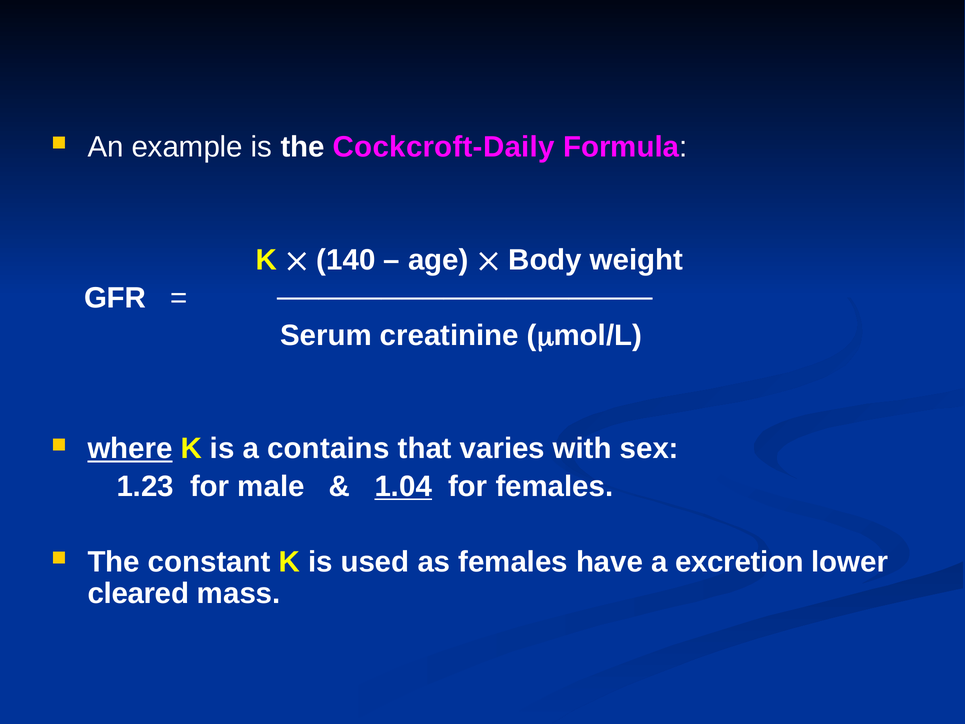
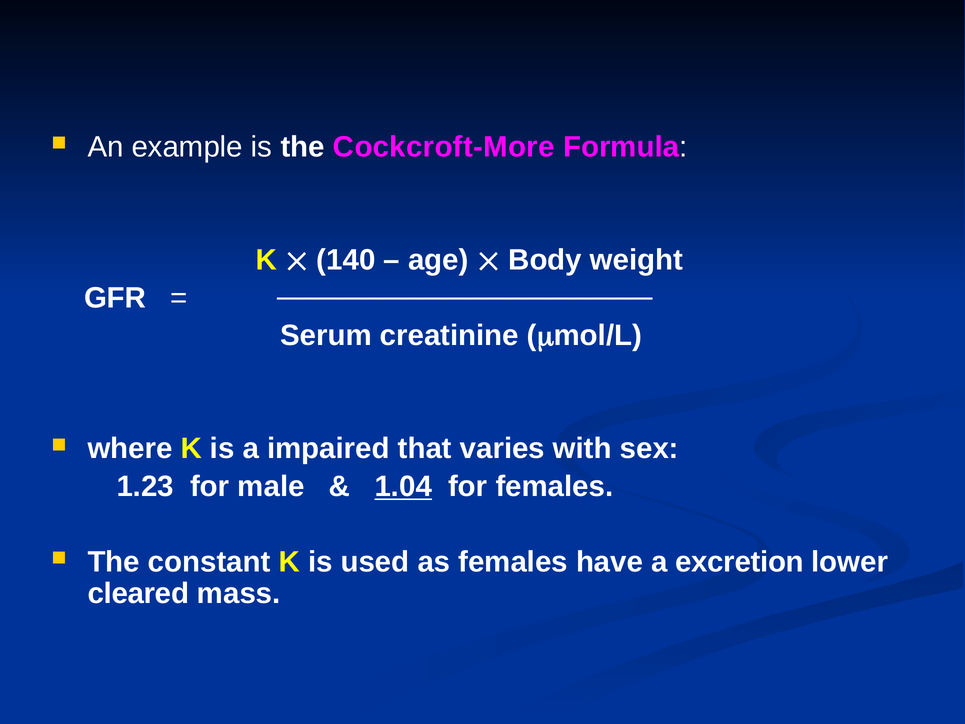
Cockcroft-Daily: Cockcroft-Daily -> Cockcroft-More
where underline: present -> none
contains: contains -> impaired
